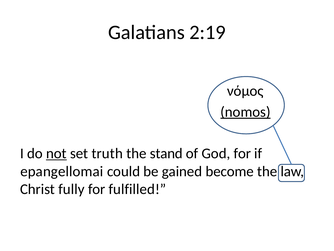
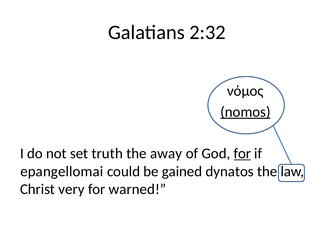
2:19: 2:19 -> 2:32
not underline: present -> none
stand: stand -> away
for at (242, 153) underline: none -> present
become: become -> dynatos
fully: fully -> very
fulfilled: fulfilled -> warned
